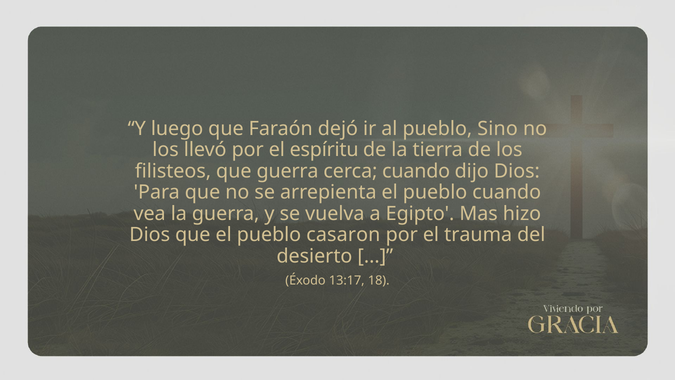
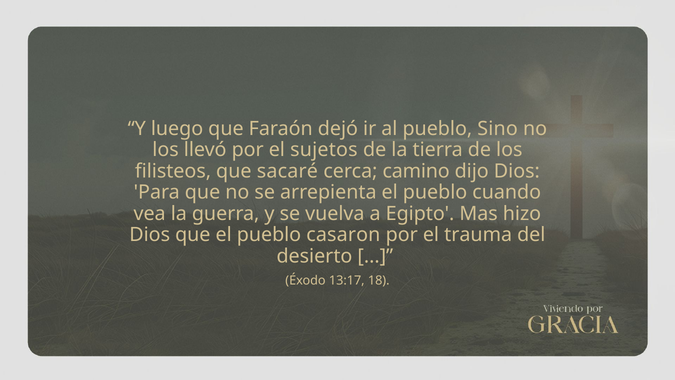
espíritu: espíritu -> sujetos
que guerra: guerra -> sacaré
cerca cuando: cuando -> camino
